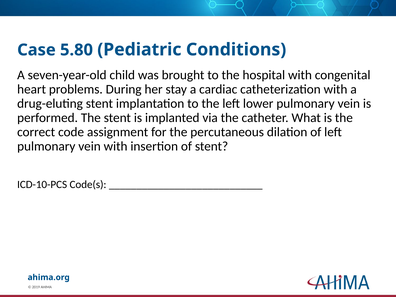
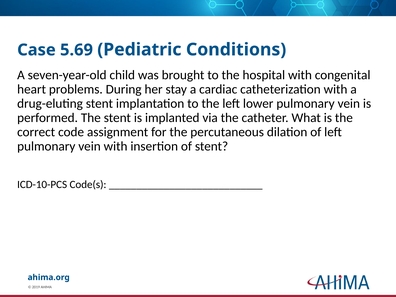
5.80: 5.80 -> 5.69
